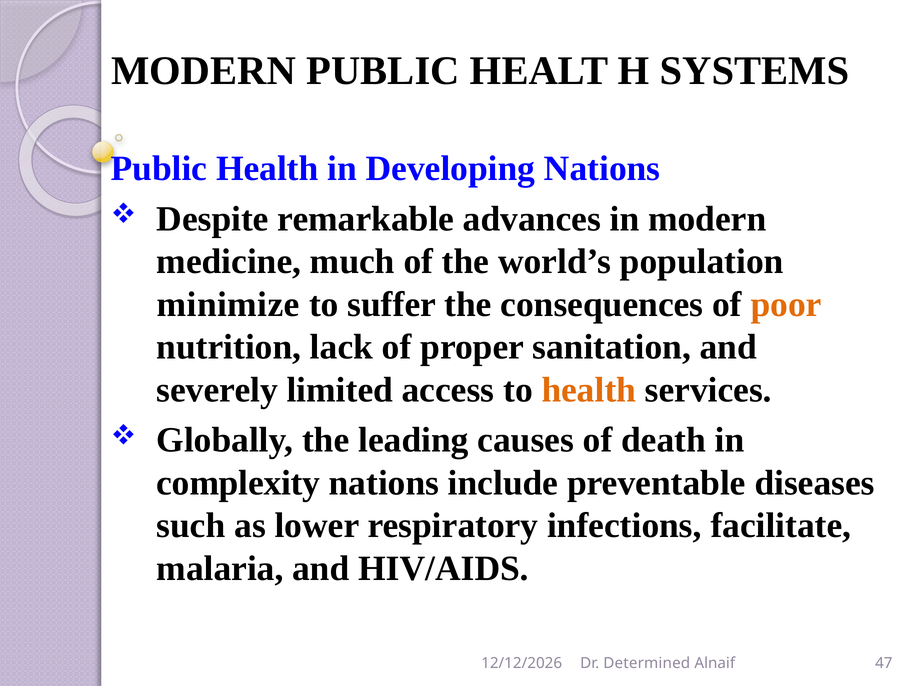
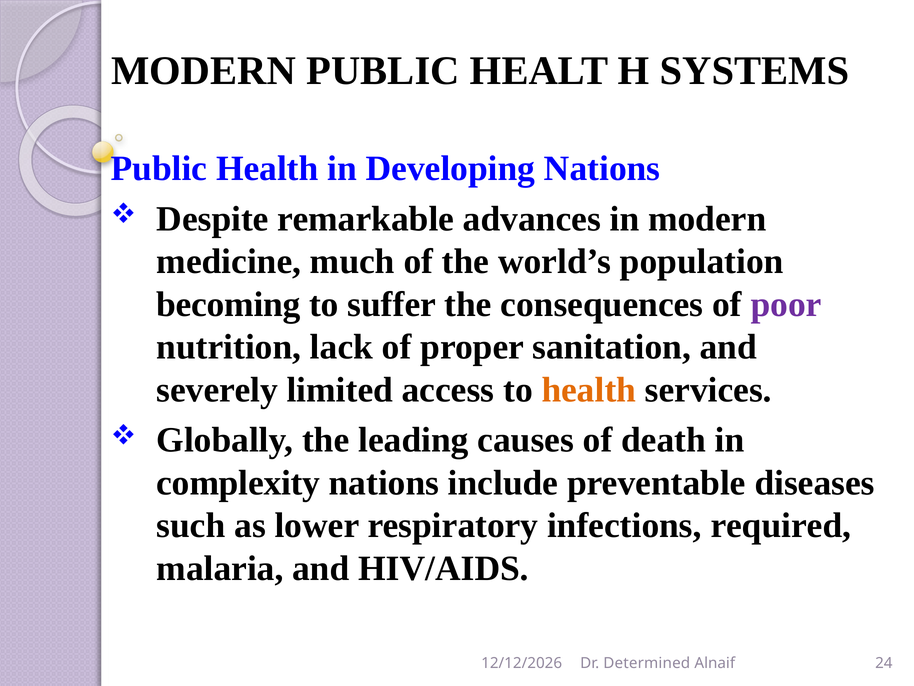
minimize: minimize -> becoming
poor colour: orange -> purple
facilitate: facilitate -> required
47: 47 -> 24
